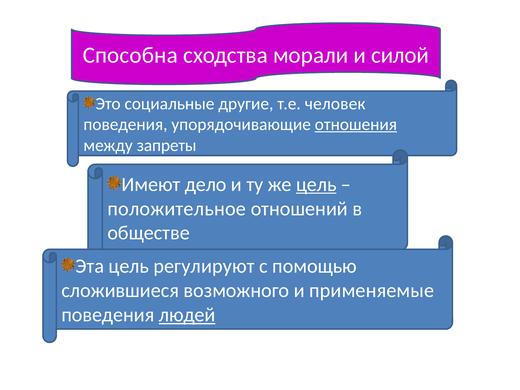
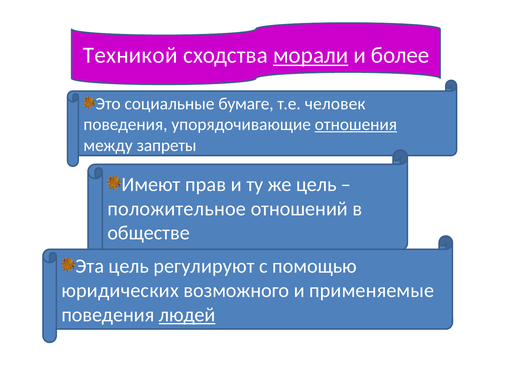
Способна: Способна -> Техникой
морали underline: none -> present
силой: силой -> более
другие: другие -> бумаге
дело: дело -> прав
цель at (316, 184) underline: present -> none
сложившиеся: сложившиеся -> юридических
